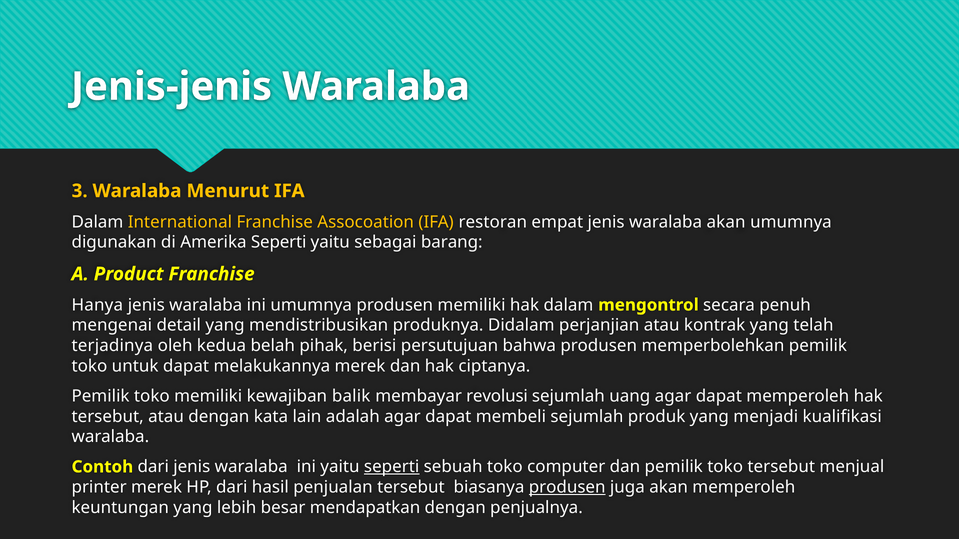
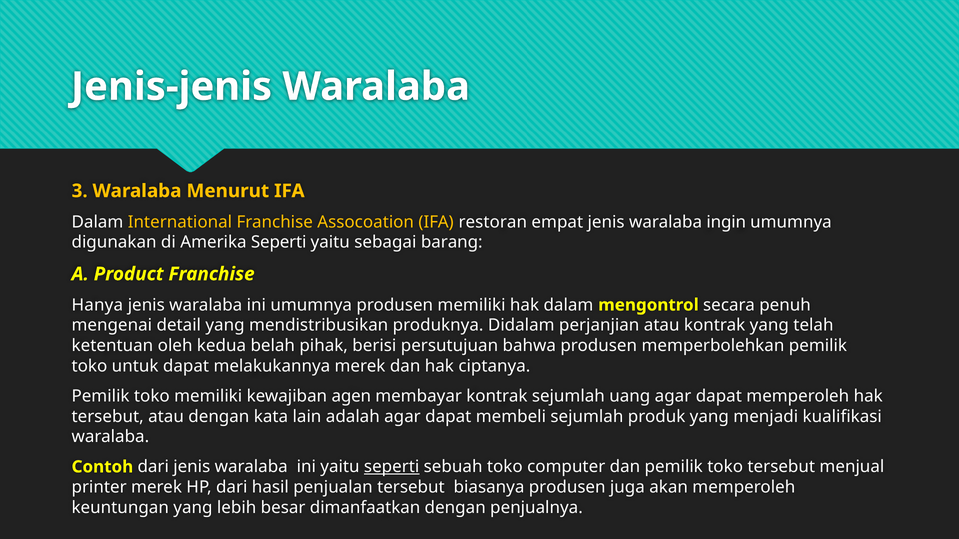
waralaba akan: akan -> ingin
terjadinya: terjadinya -> ketentuan
balik: balik -> agen
membayar revolusi: revolusi -> kontrak
produsen at (567, 488) underline: present -> none
mendapatkan: mendapatkan -> dimanfaatkan
